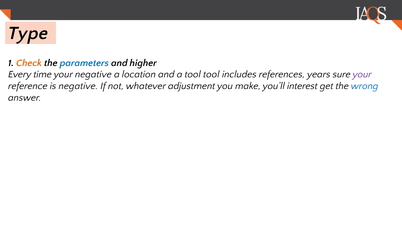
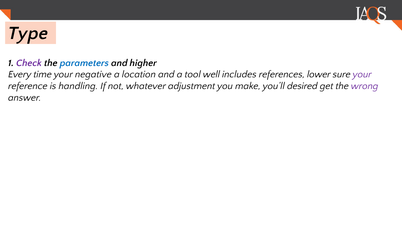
Check colour: orange -> purple
tool tool: tool -> well
years: years -> lower
is negative: negative -> handling
interest: interest -> desired
wrong colour: blue -> purple
